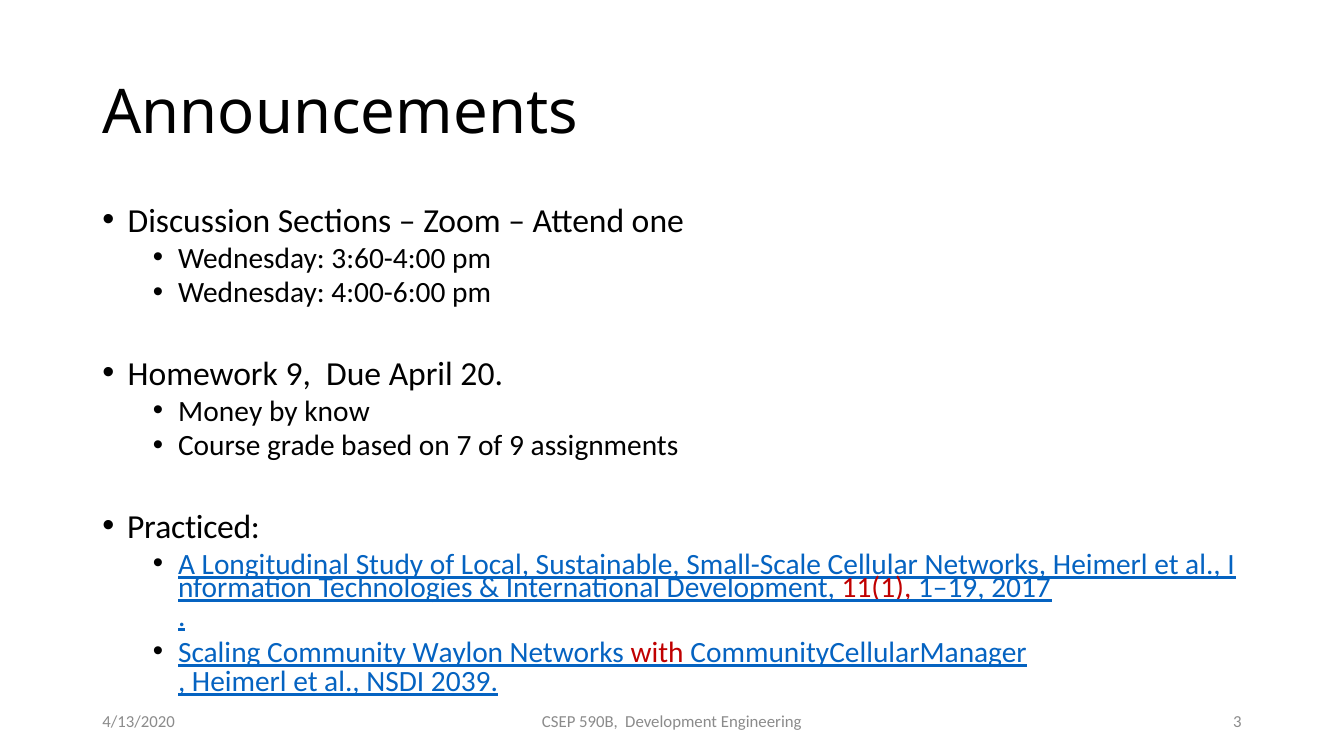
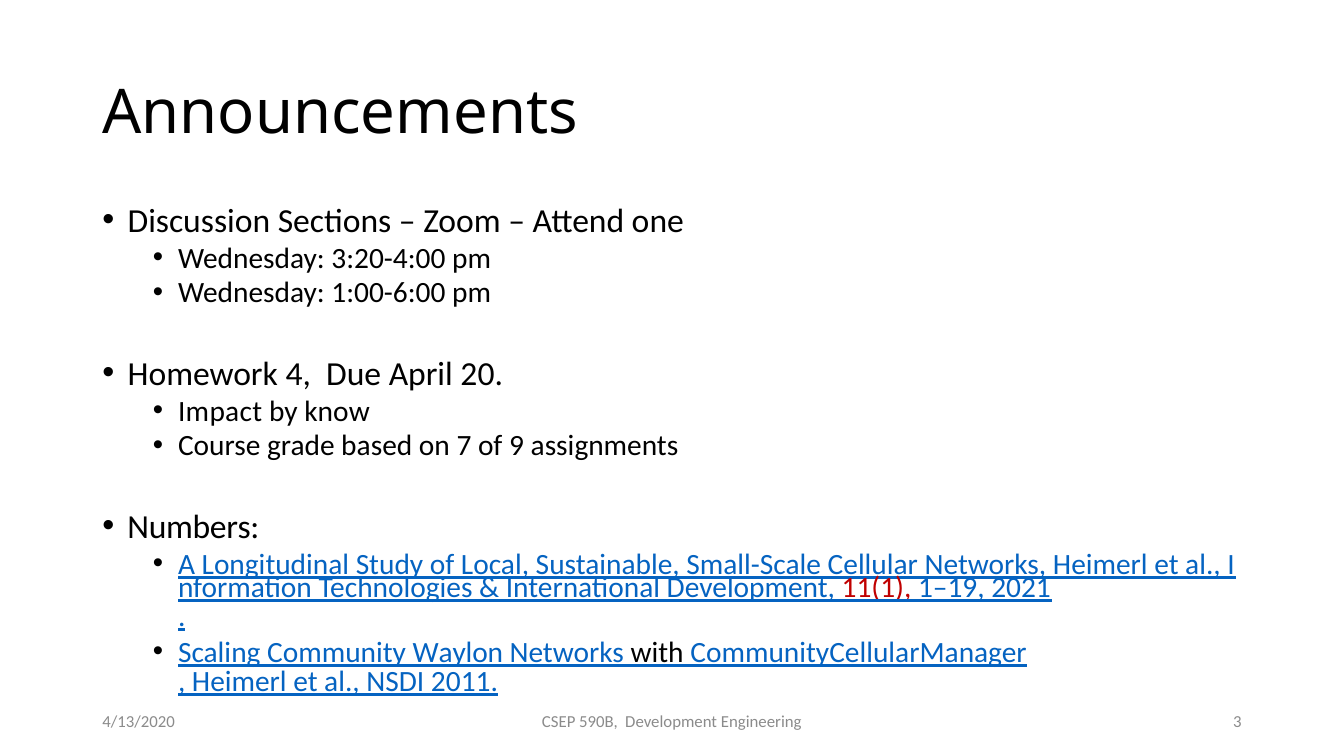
3:60-4:00: 3:60-4:00 -> 3:20-4:00
4:00-6:00: 4:00-6:00 -> 1:00-6:00
Homework 9: 9 -> 4
Money: Money -> Impact
Practiced: Practiced -> Numbers
2017: 2017 -> 2021
with colour: red -> black
2039: 2039 -> 2011
